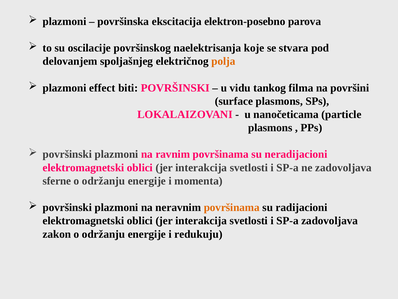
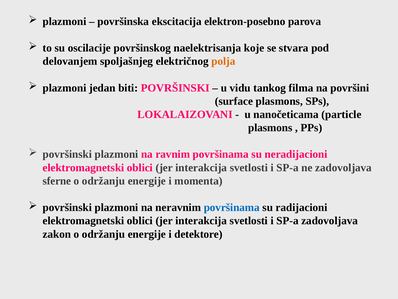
effect: effect -> jedan
površinama at (232, 207) colour: orange -> blue
redukuju: redukuju -> detektore
